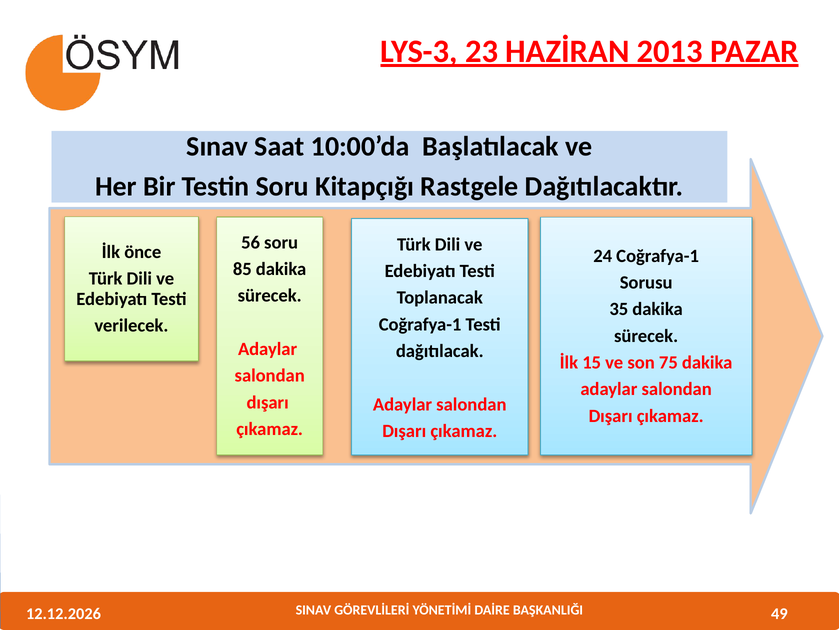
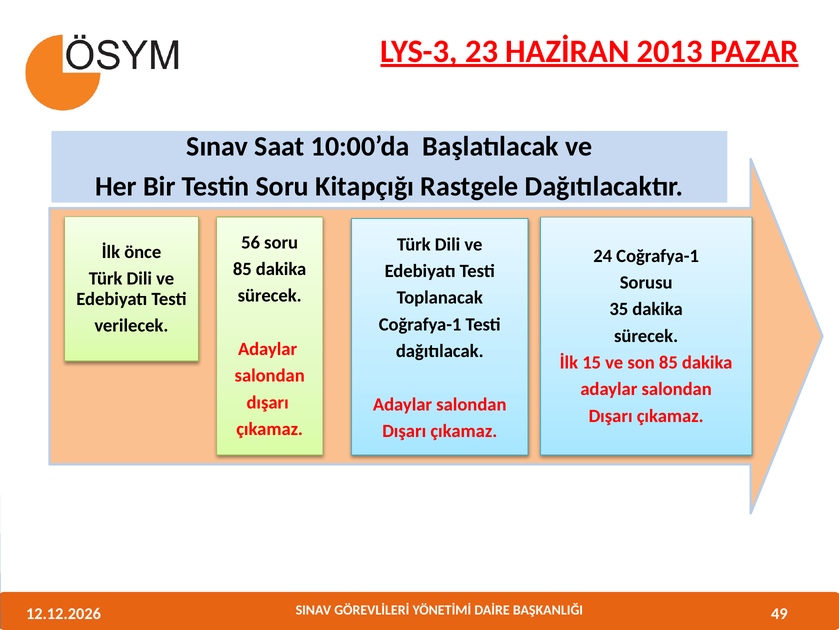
son 75: 75 -> 85
